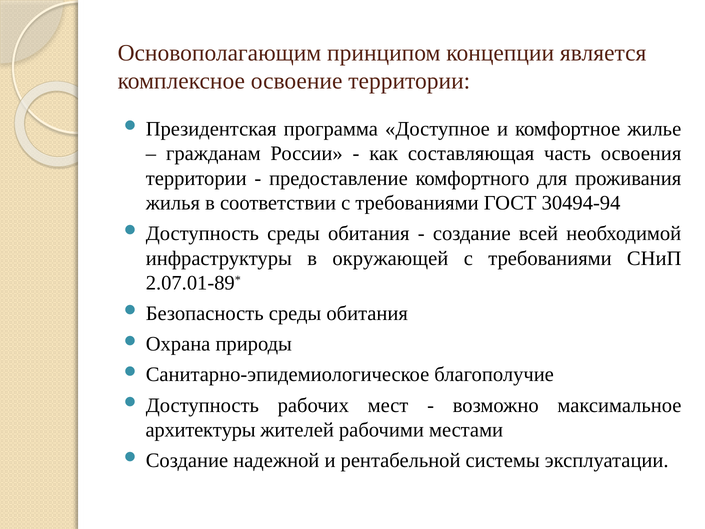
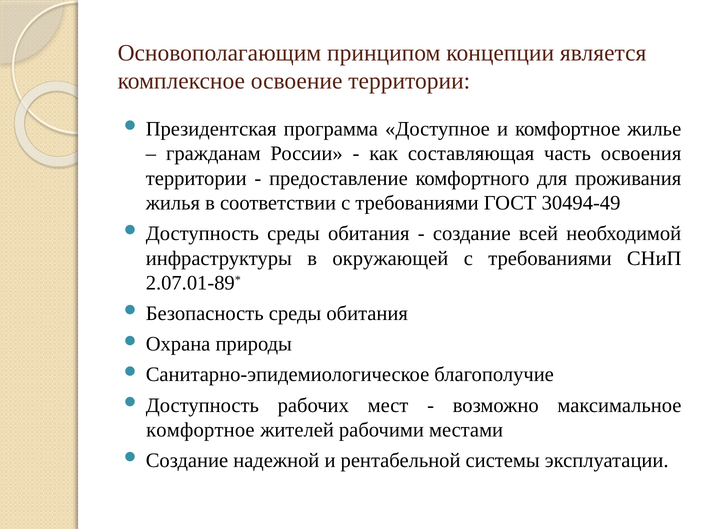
30494-94: 30494-94 -> 30494-49
архитектуры at (201, 430): архитектуры -> комфортное
